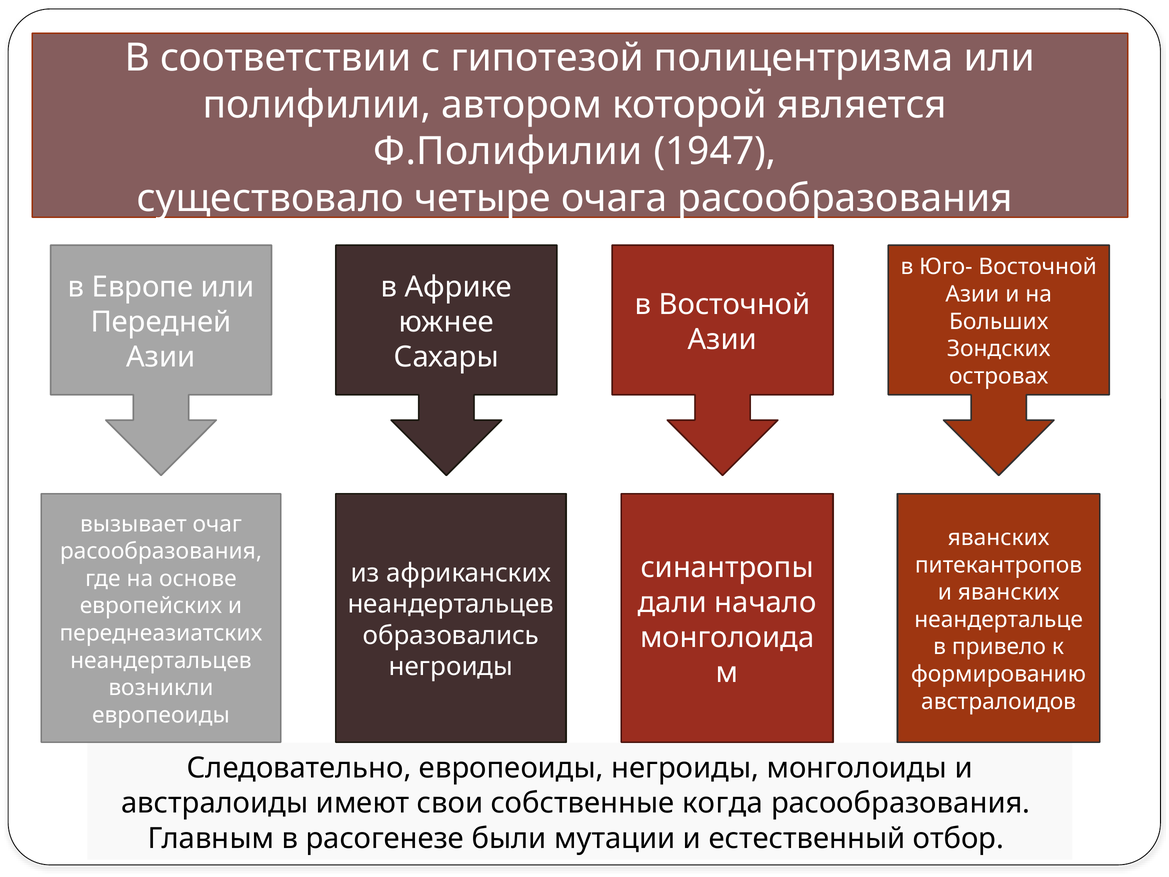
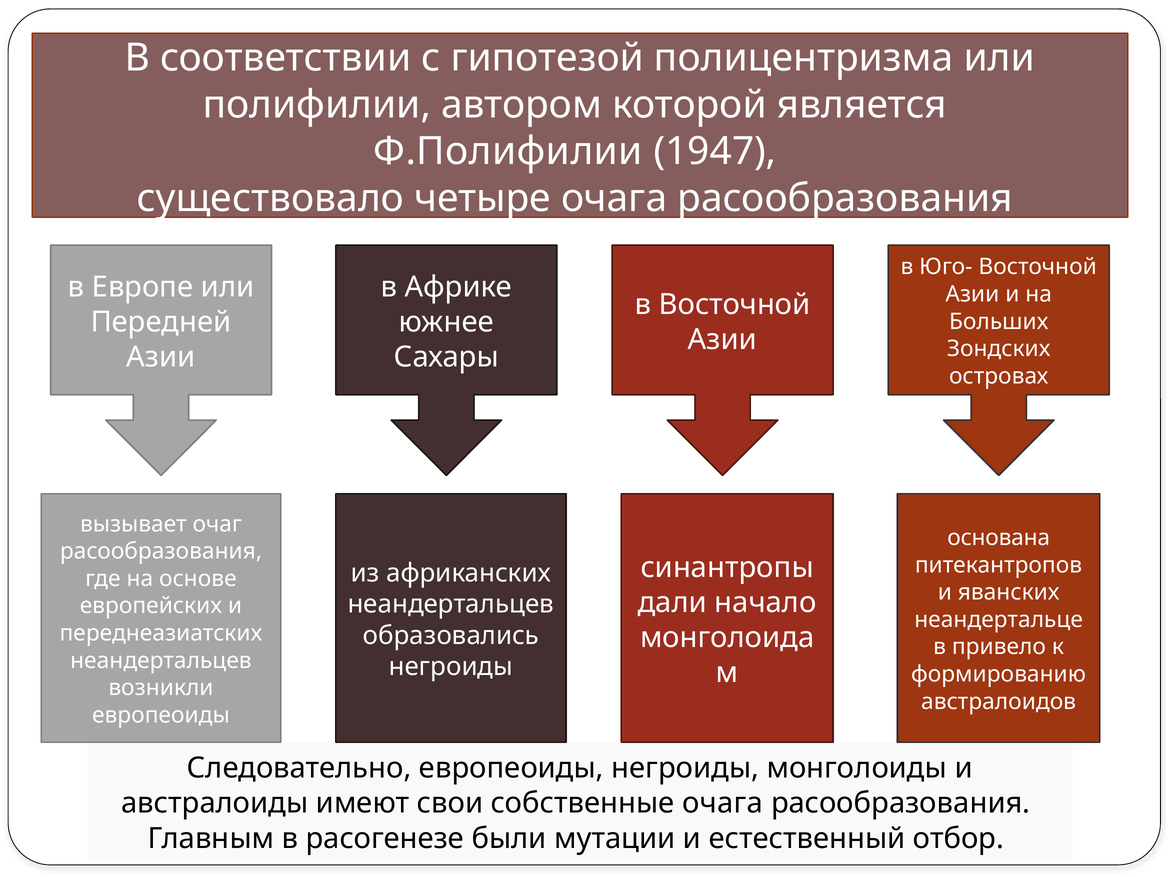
яванских at (999, 538): яванских -> основана
собственные когда: когда -> очага
